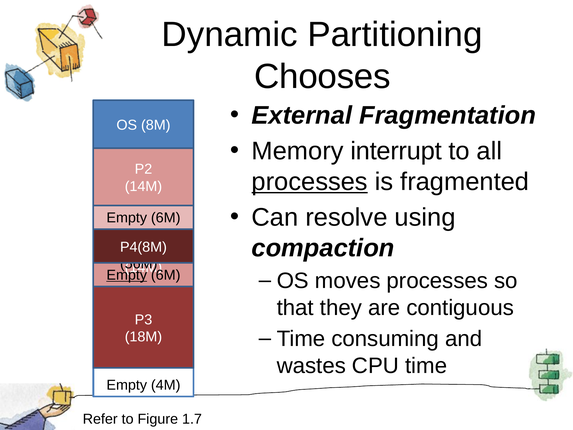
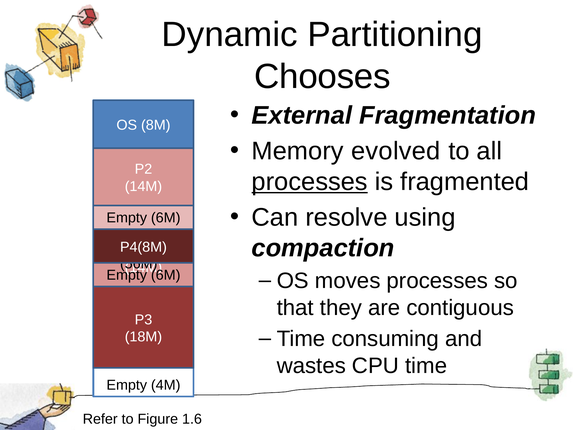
interrupt: interrupt -> evolved
Empty at (127, 275) underline: present -> none
1.7: 1.7 -> 1.6
